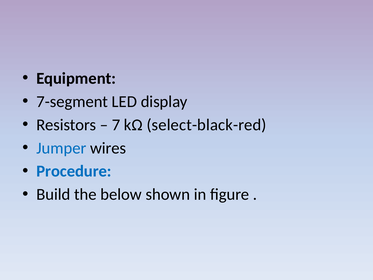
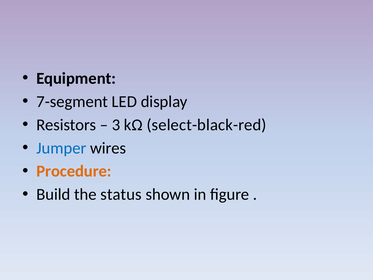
7: 7 -> 3
Procedure colour: blue -> orange
below: below -> status
